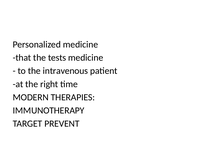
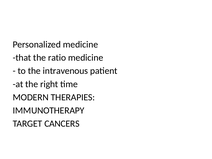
tests: tests -> ratio
PREVENT: PREVENT -> CANCERS
